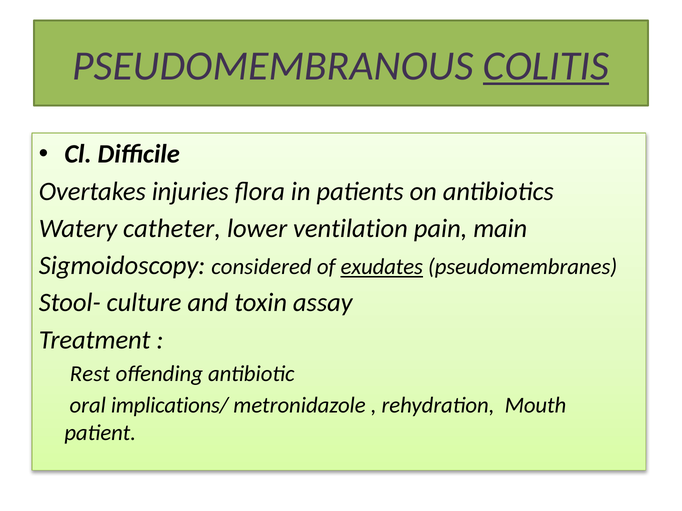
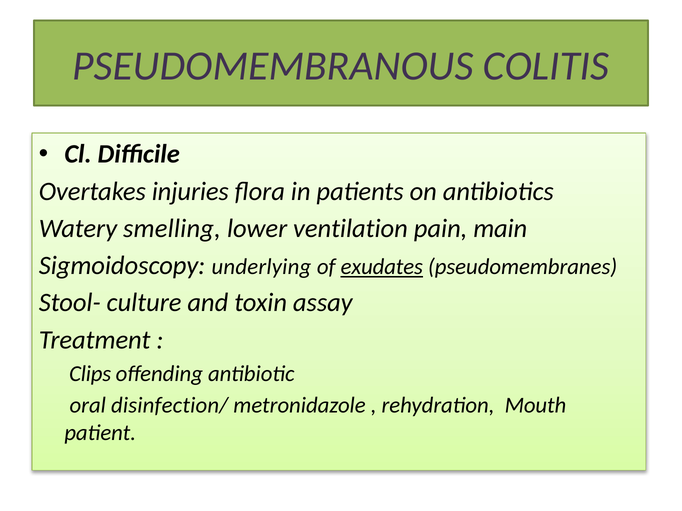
COLITIS underline: present -> none
catheter: catheter -> smelling
considered: considered -> underlying
Rest: Rest -> Clips
implications/: implications/ -> disinfection/
